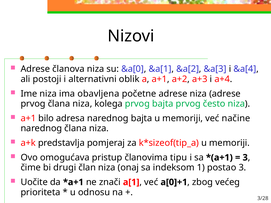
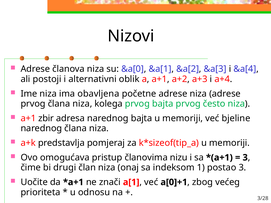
bilo: bilo -> zbir
načine: načine -> bjeline
tipu: tipu -> nizu
